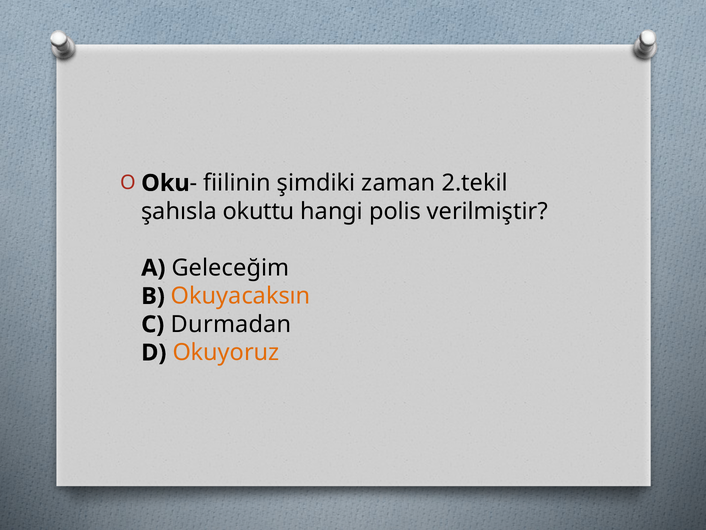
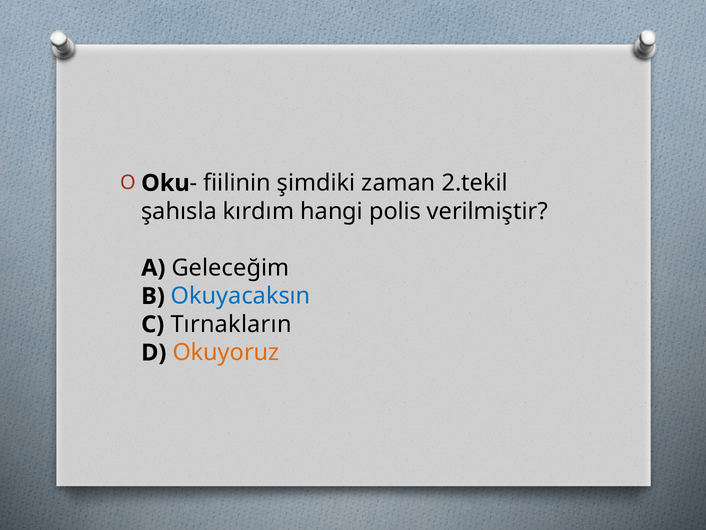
okuttu: okuttu -> kırdım
Okuyacaksın colour: orange -> blue
Durmadan: Durmadan -> Tırnakların
